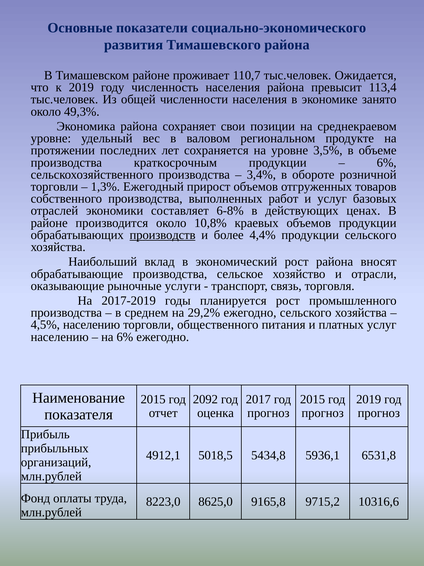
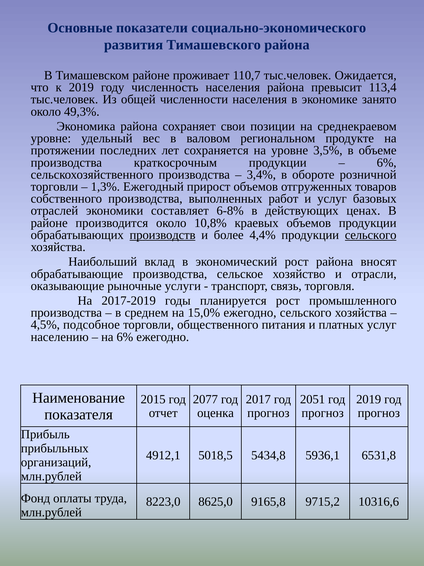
сельского at (371, 235) underline: none -> present
29,2%: 29,2% -> 15,0%
4,5% населению: населению -> подсобное
2092: 2092 -> 2077
2015 at (313, 399): 2015 -> 2051
